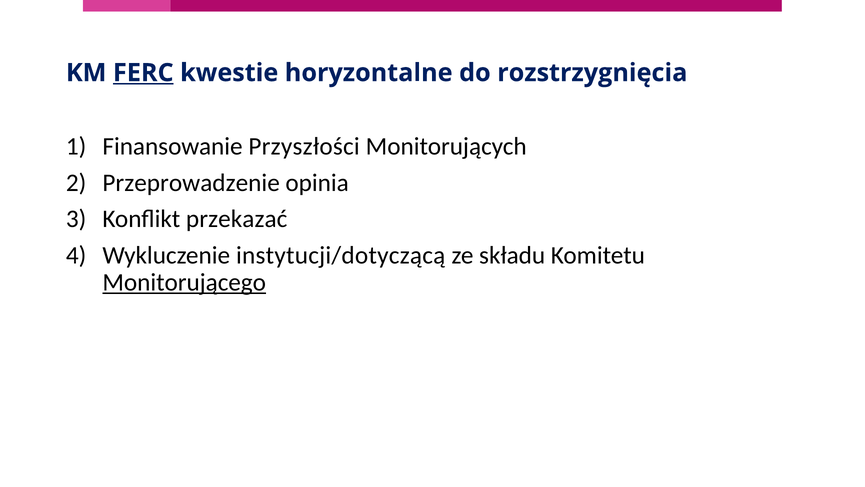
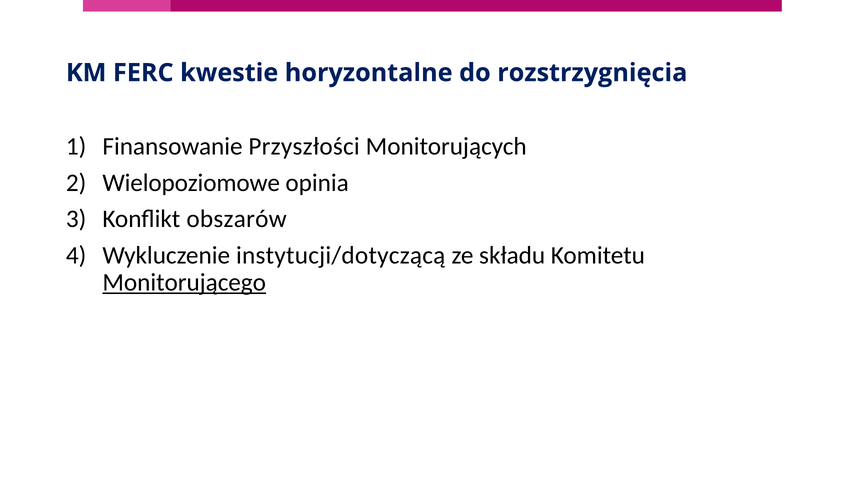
FERC underline: present -> none
Przeprowadzenie: Przeprowadzenie -> Wielopoziomowe
przekazać: przekazać -> obszarów
